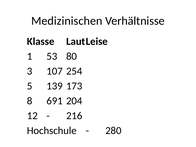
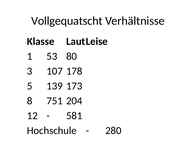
Medizinischen: Medizinischen -> Vollgequatscht
254: 254 -> 178
691: 691 -> 751
216: 216 -> 581
